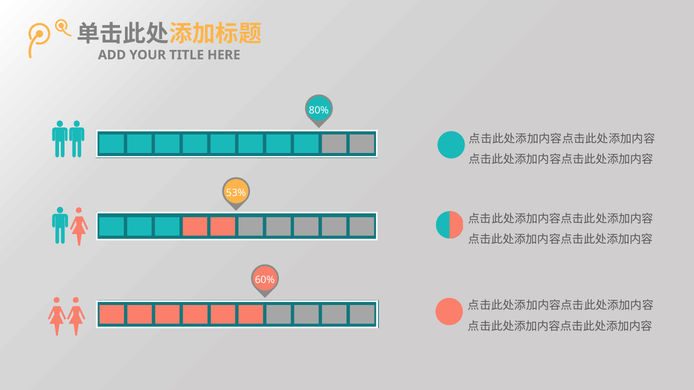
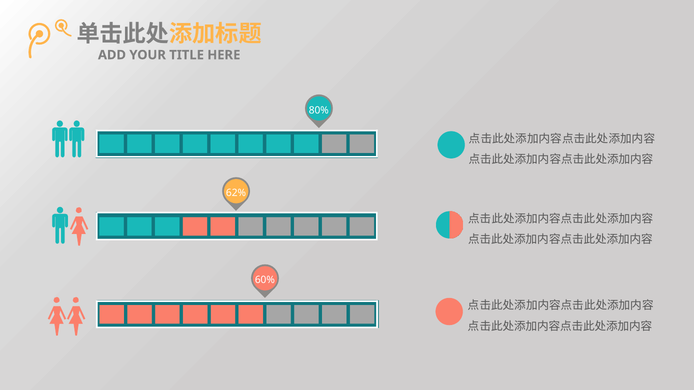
53%: 53% -> 62%
